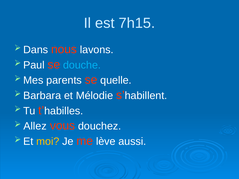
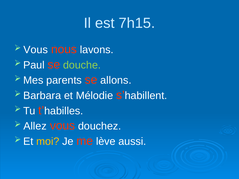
Dans at (36, 50): Dans -> Vous
douche colour: light blue -> light green
quelle: quelle -> allons
